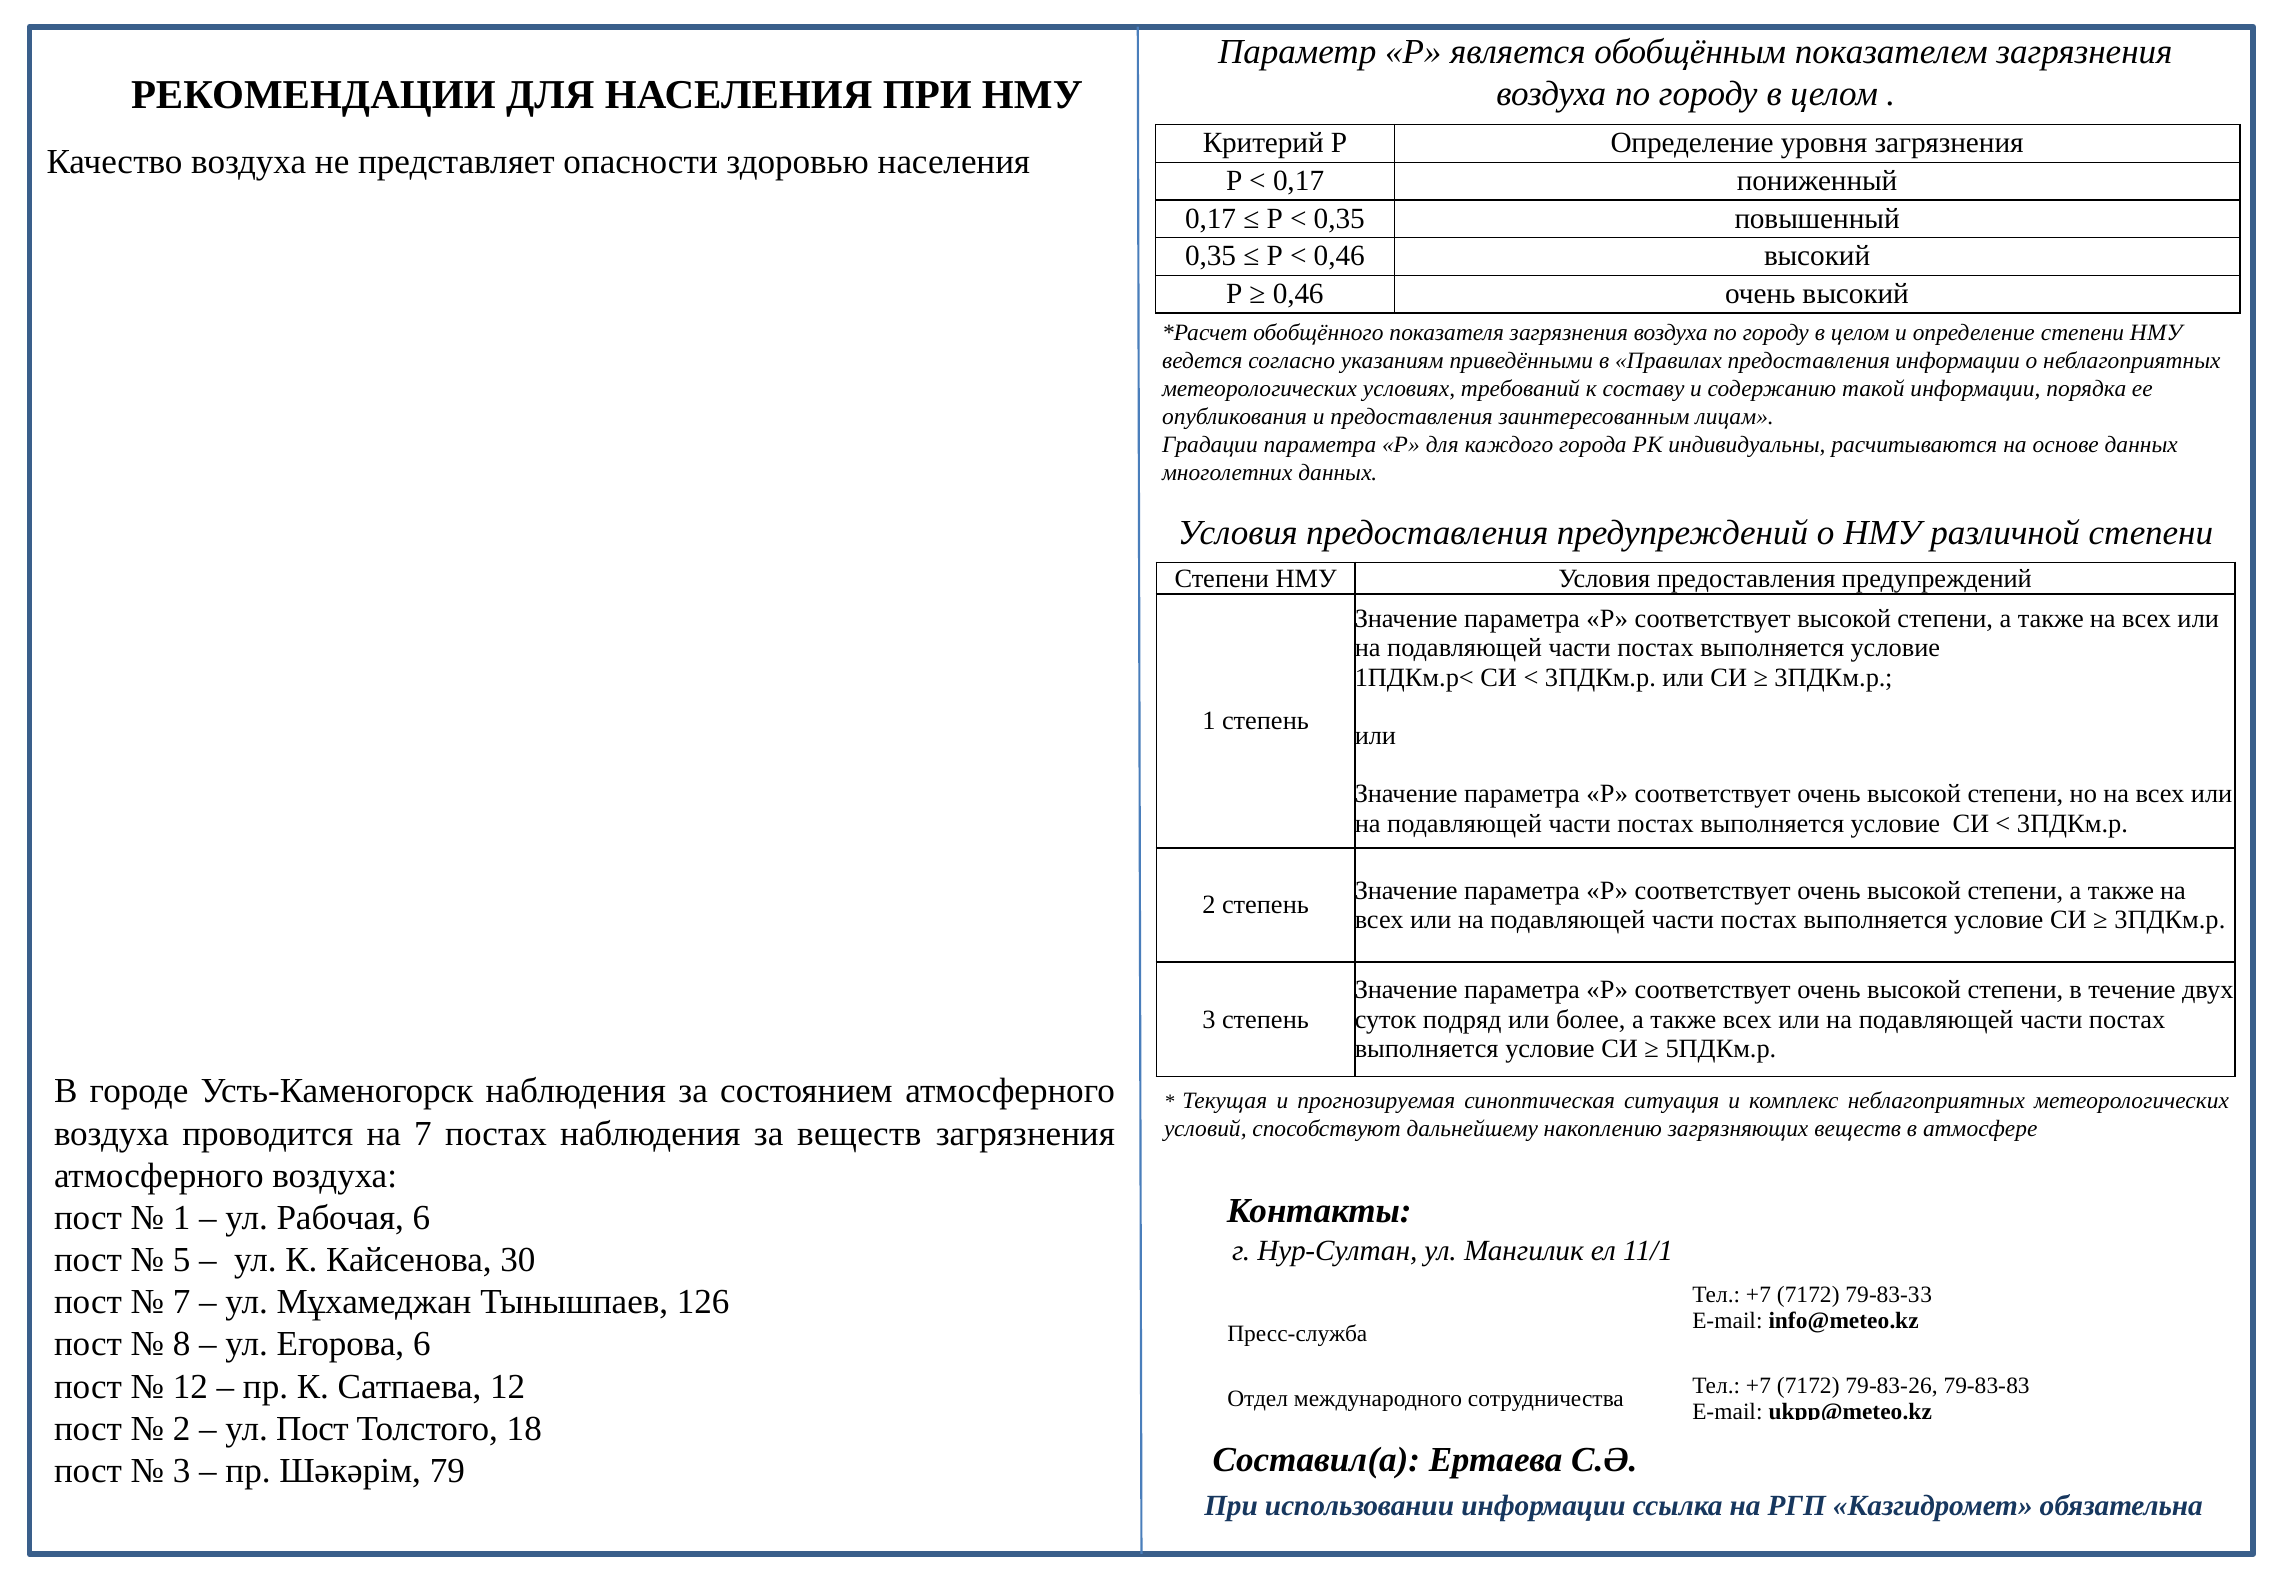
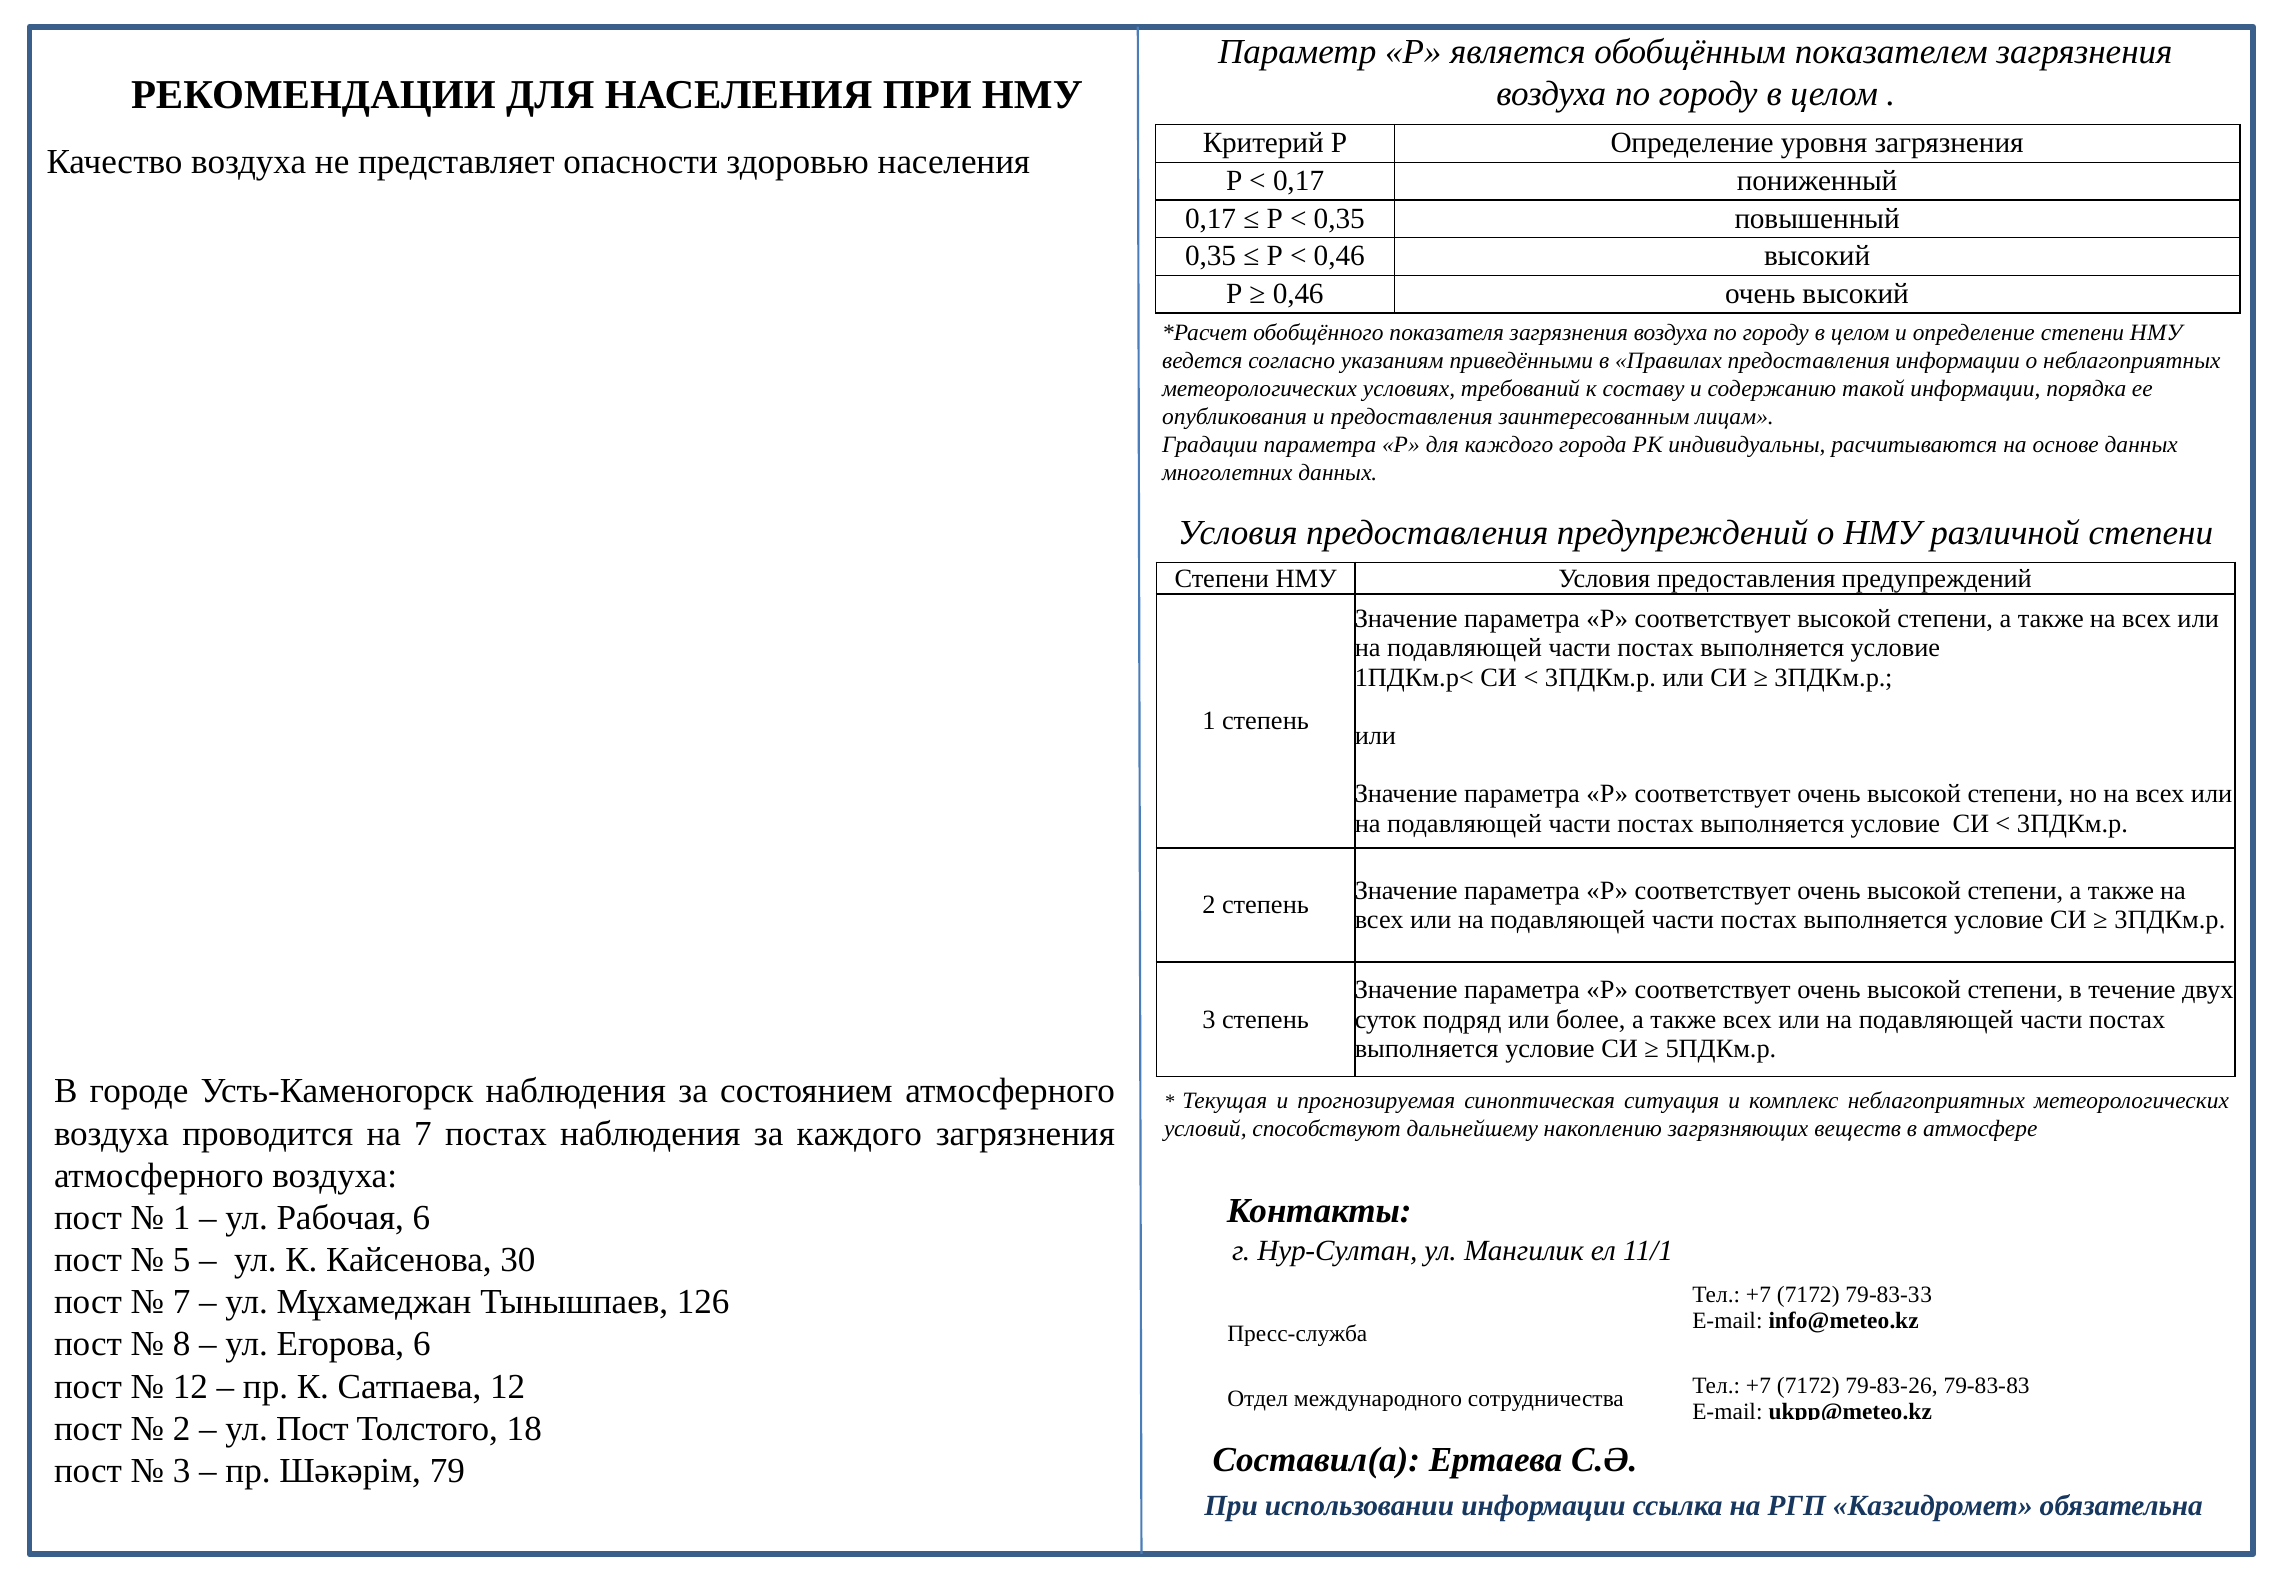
за веществ: веществ -> каждого
